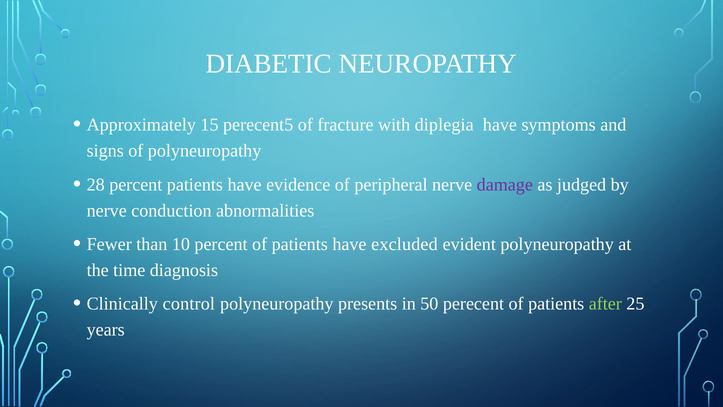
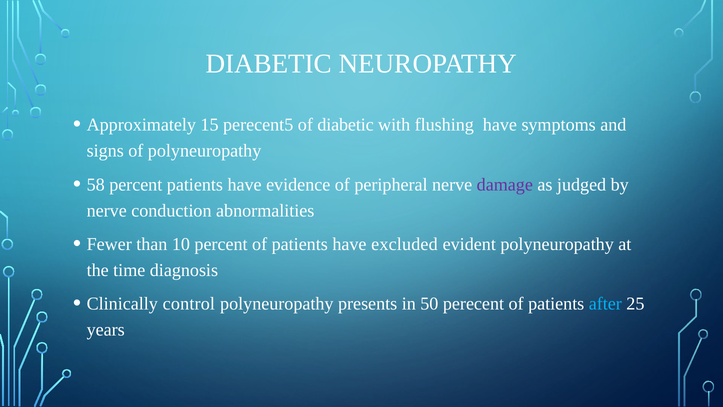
of fracture: fracture -> diabetic
diplegia: diplegia -> flushing
28: 28 -> 58
after colour: light green -> light blue
